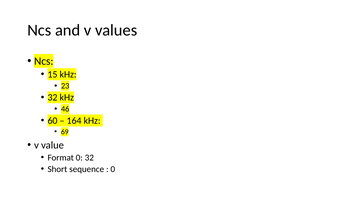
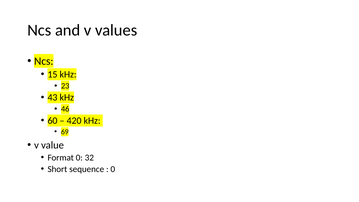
32 at (52, 97): 32 -> 43
164: 164 -> 420
